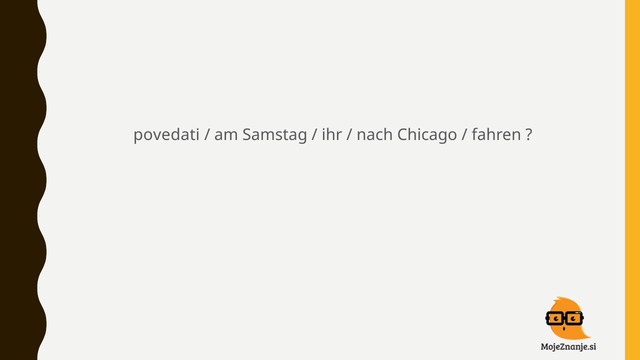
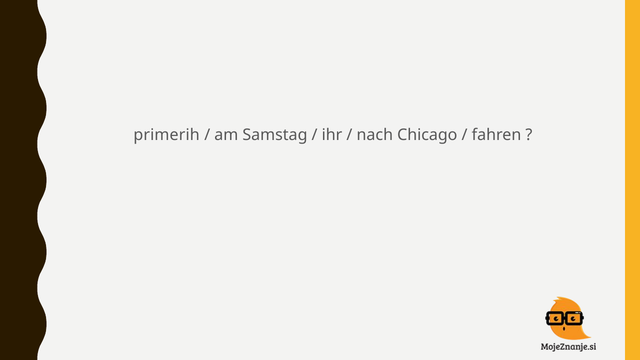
povedati: povedati -> primerih
